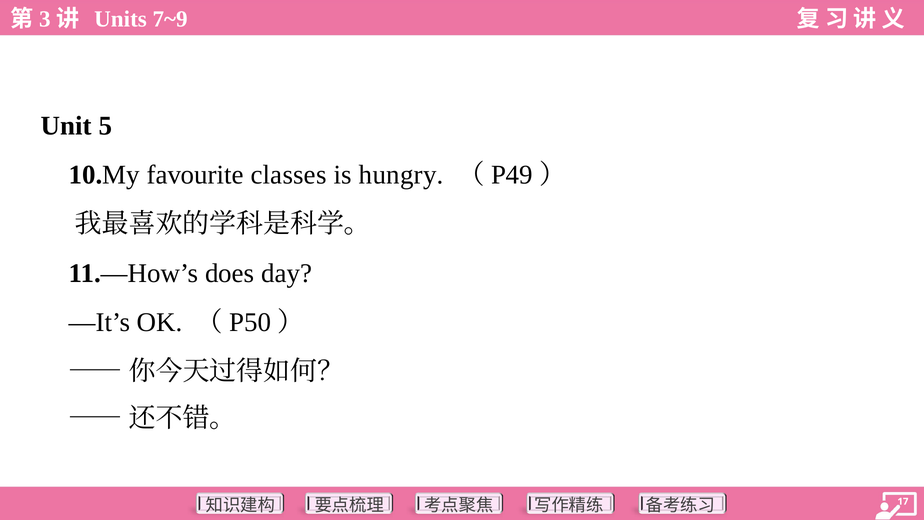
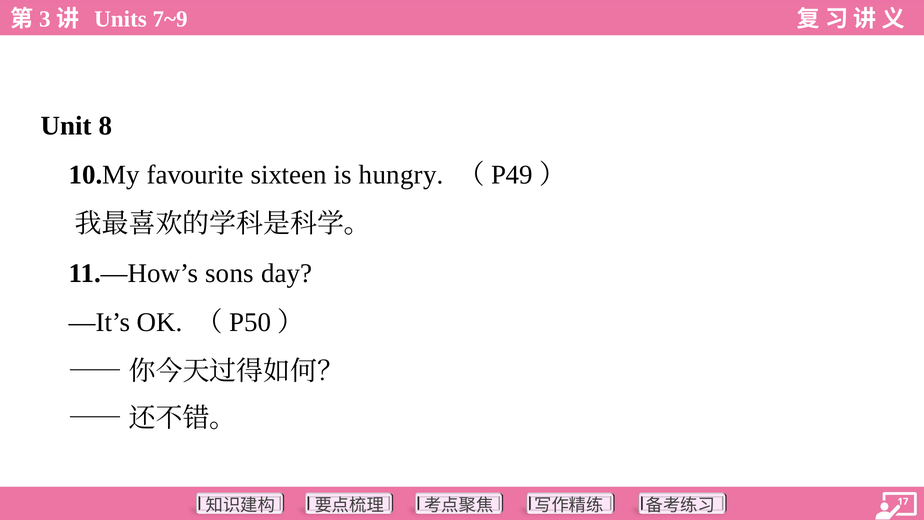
5: 5 -> 8
classes: classes -> sixteen
does: does -> sons
